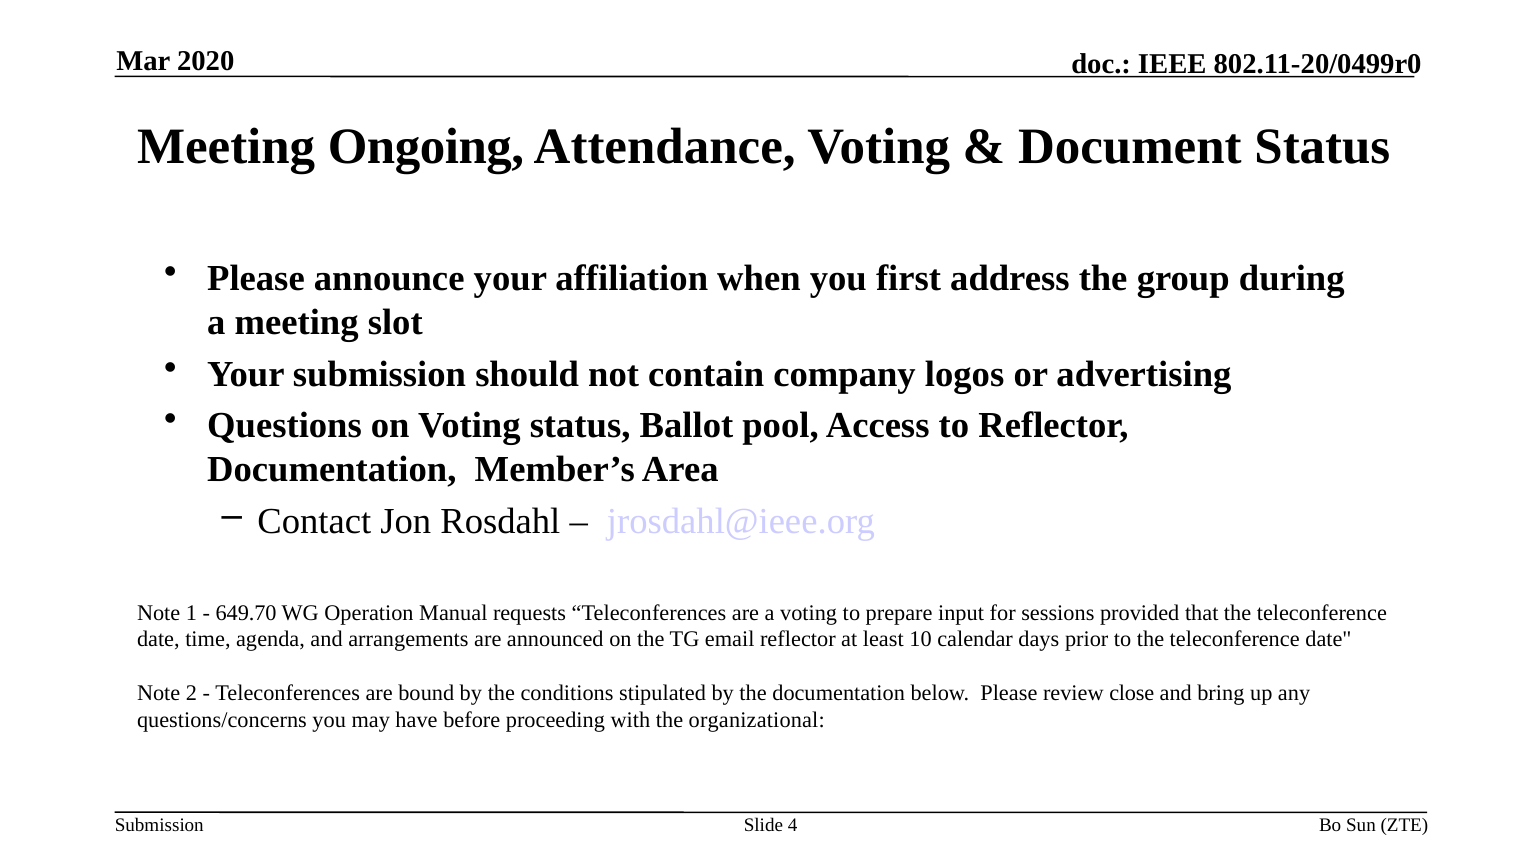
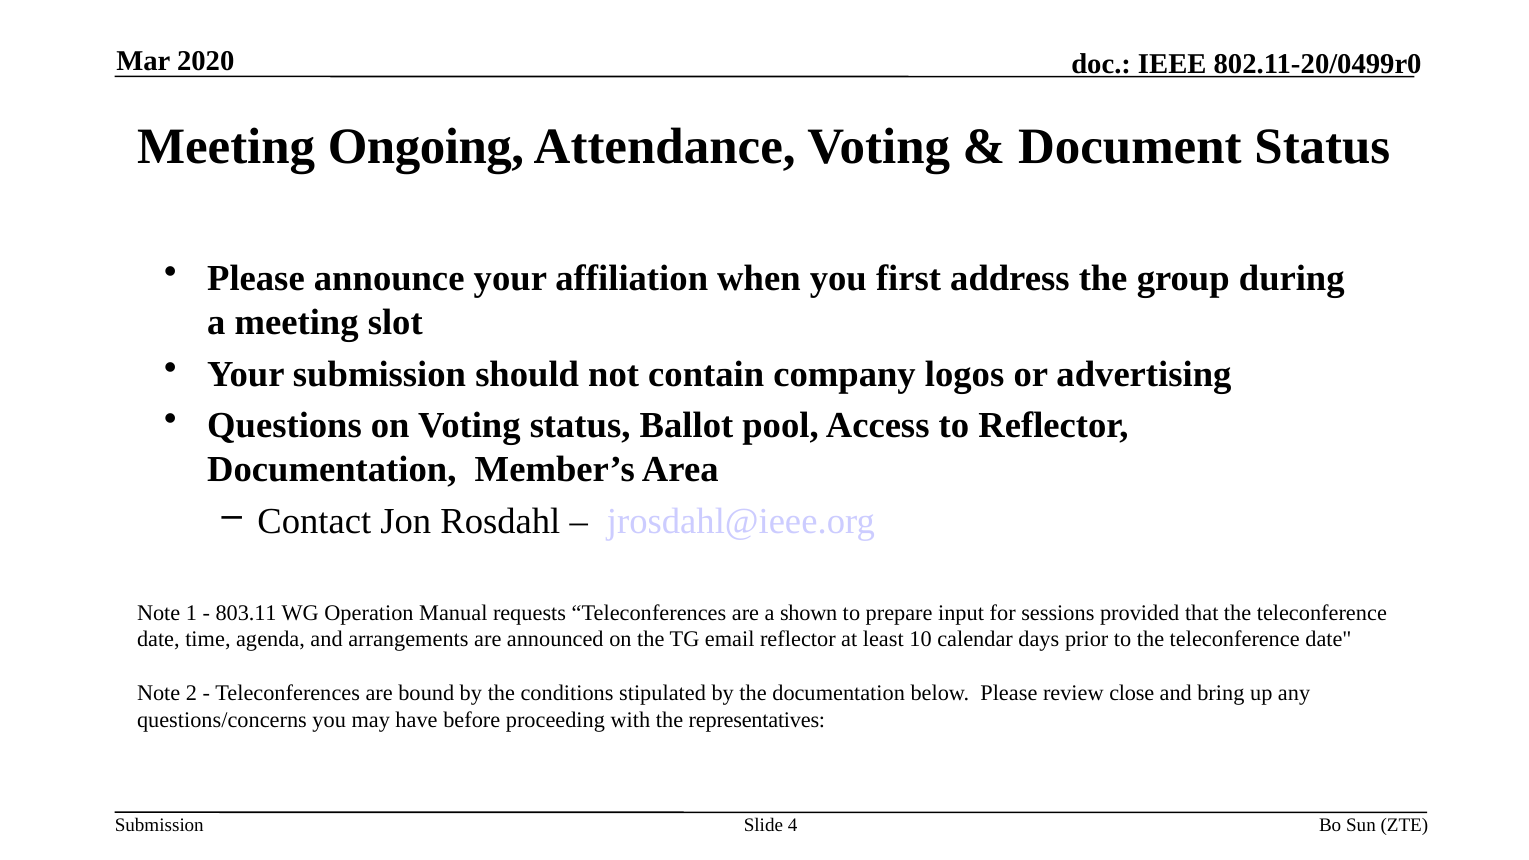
649.70: 649.70 -> 803.11
a voting: voting -> shown
organizational: organizational -> representatives
